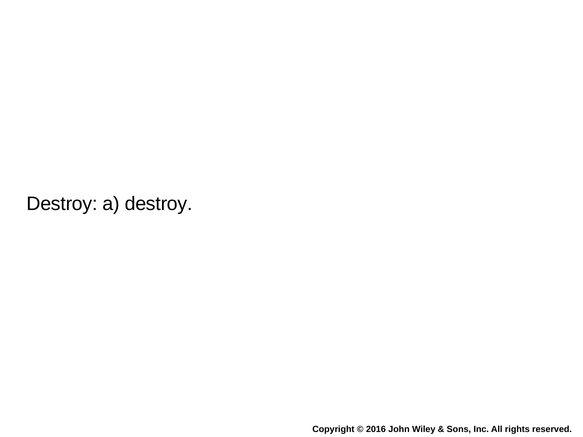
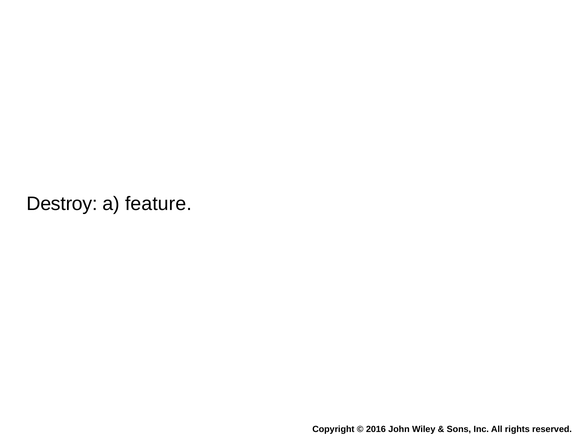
a destroy: destroy -> feature
